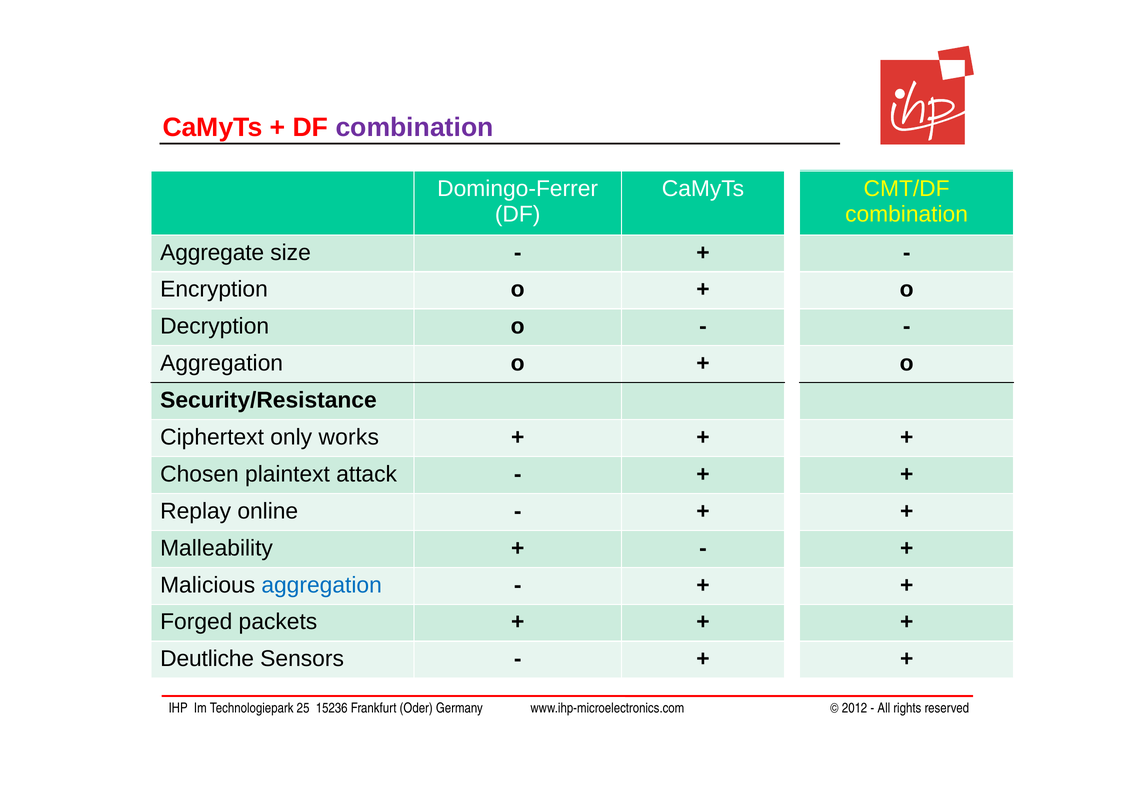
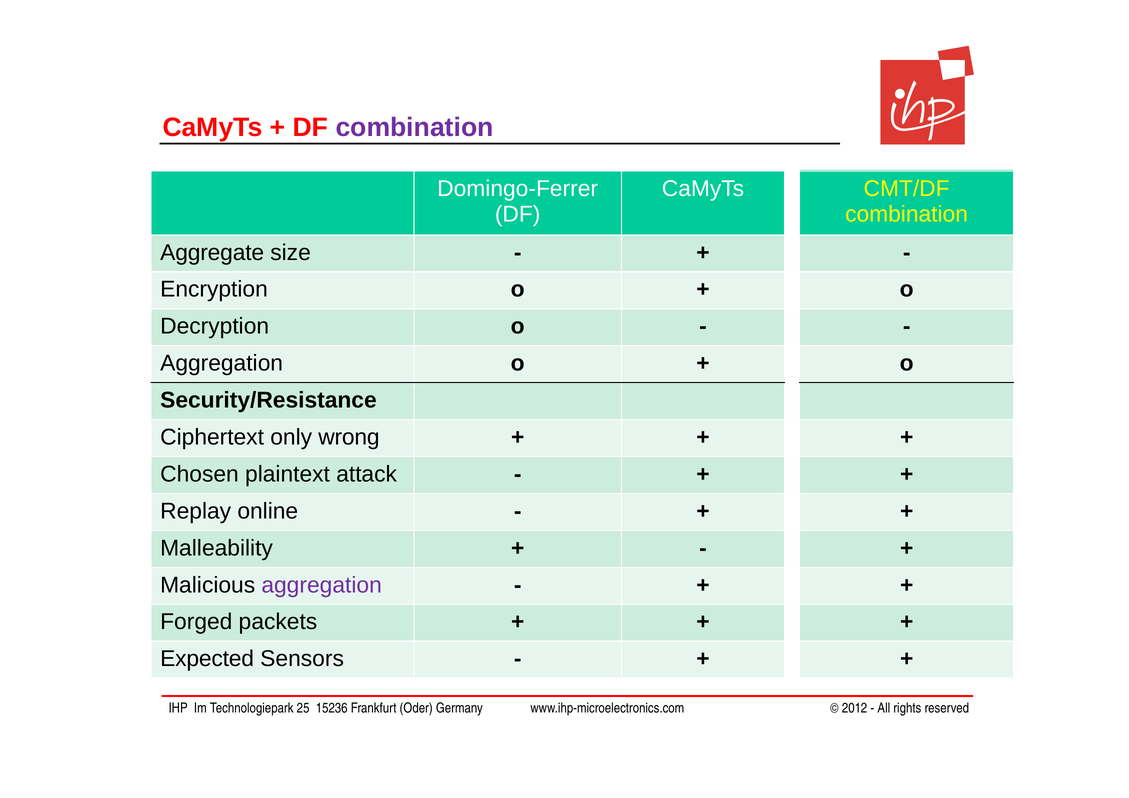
works: works -> wrong
aggregation at (322, 585) colour: blue -> purple
Deutliche: Deutliche -> Expected
